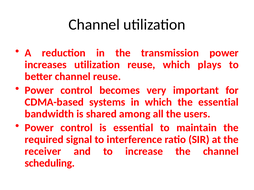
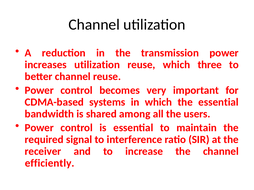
plays: plays -> three
scheduling: scheduling -> efficiently
